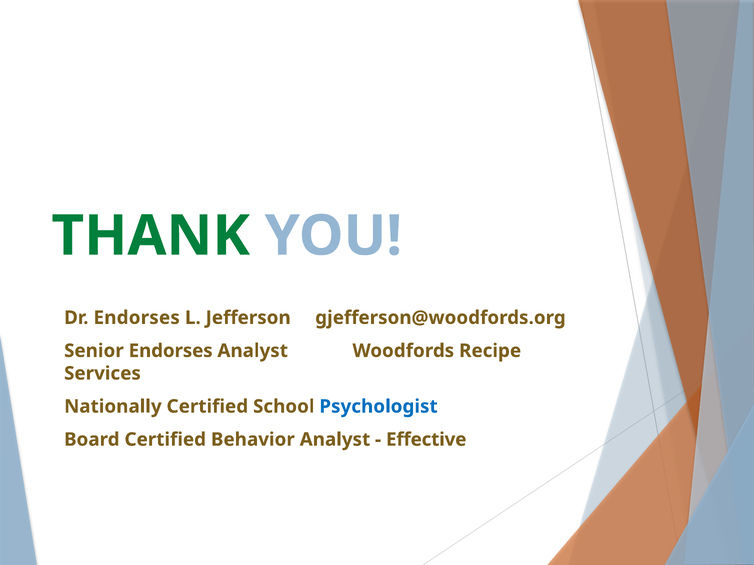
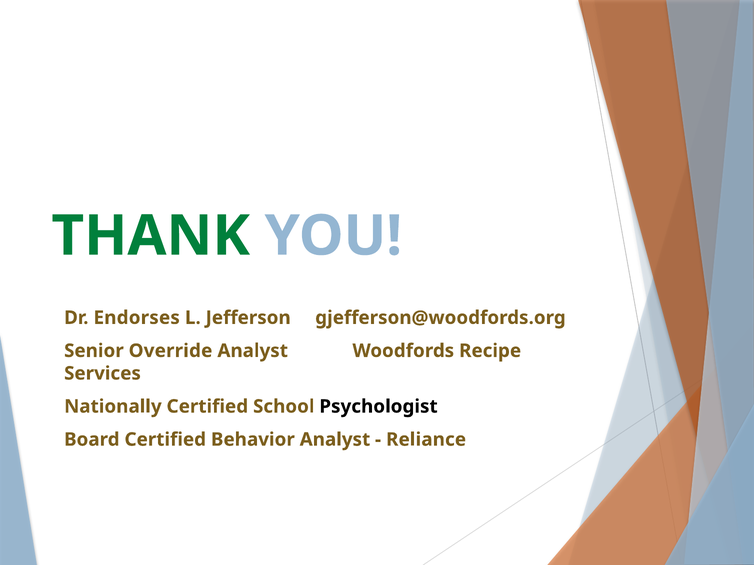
Senior Endorses: Endorses -> Override
Psychologist colour: blue -> black
Effective: Effective -> Reliance
